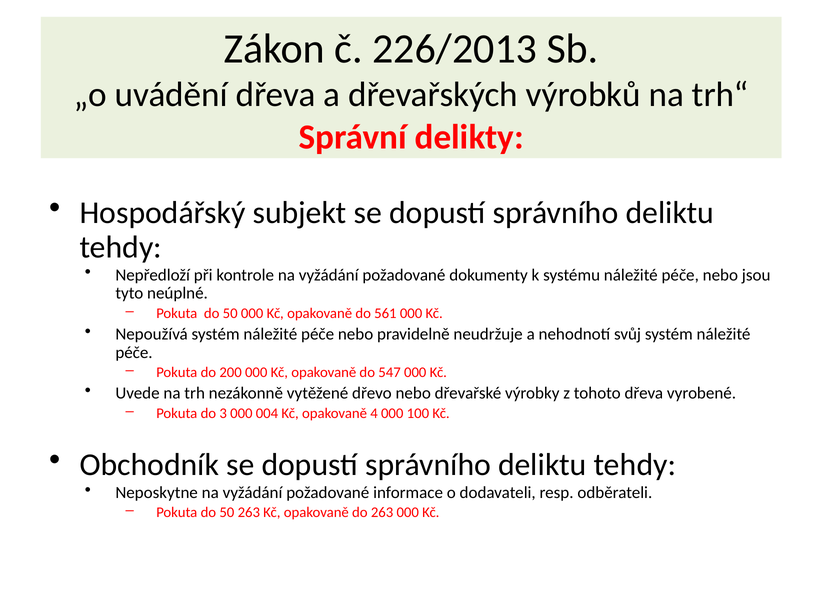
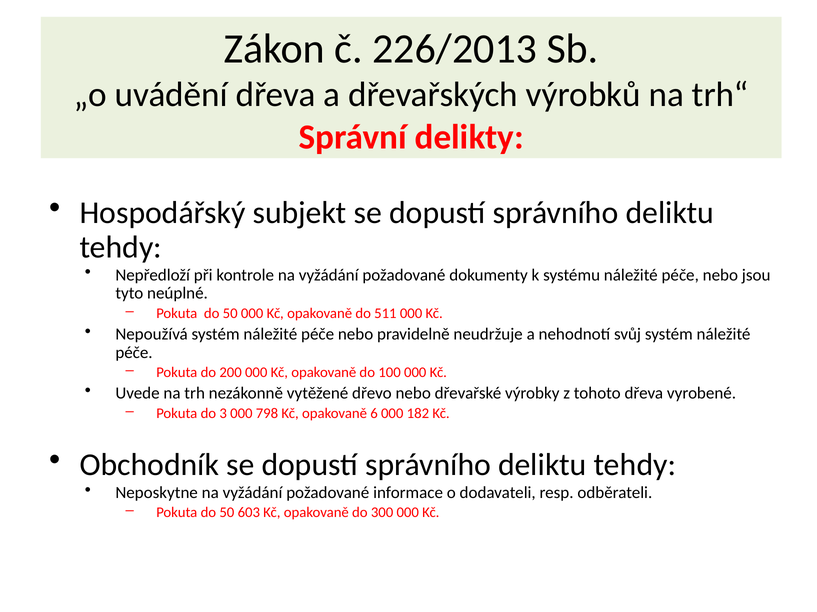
561: 561 -> 511
547: 547 -> 100
004: 004 -> 798
4: 4 -> 6
100: 100 -> 182
50 263: 263 -> 603
do 263: 263 -> 300
